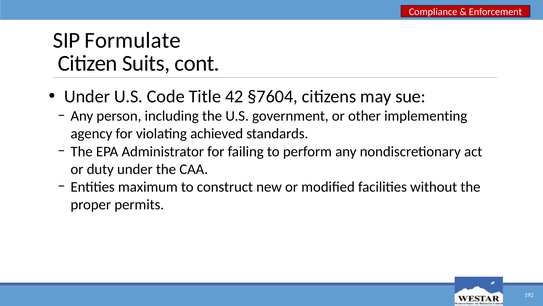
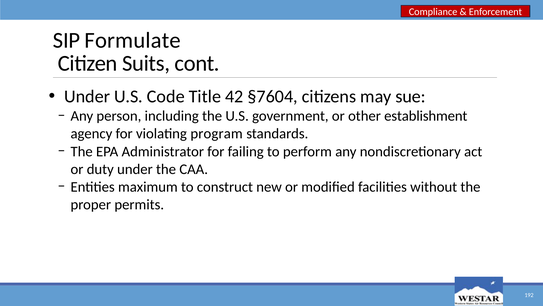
implementing: implementing -> establishment
achieved: achieved -> program
